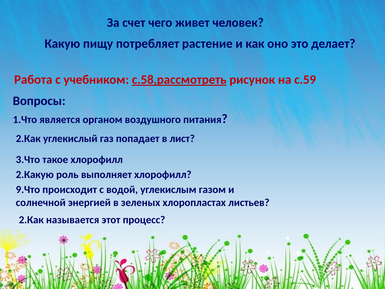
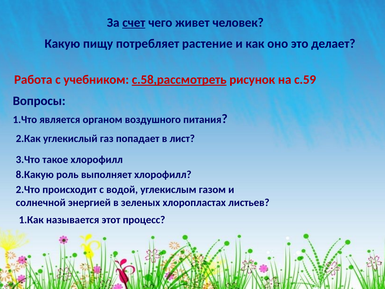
счет underline: none -> present
2.Какую: 2.Какую -> 8.Какую
9.Что: 9.Что -> 2.Что
2.Как at (31, 220): 2.Как -> 1.Как
